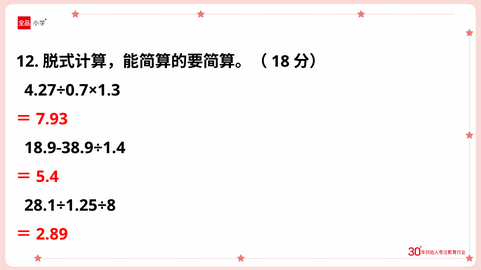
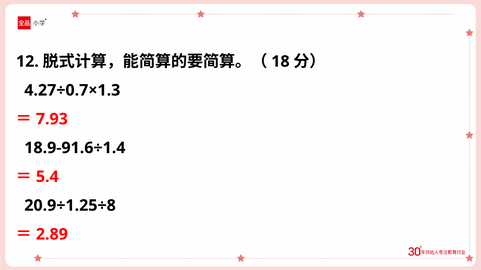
18.9-38.9÷1.4: 18.9-38.9÷1.4 -> 18.9-91.6÷1.4
28.1÷1.25÷8: 28.1÷1.25÷8 -> 20.9÷1.25÷8
